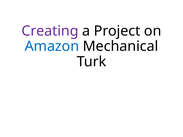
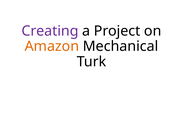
Amazon colour: blue -> orange
